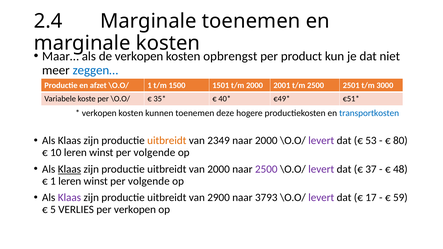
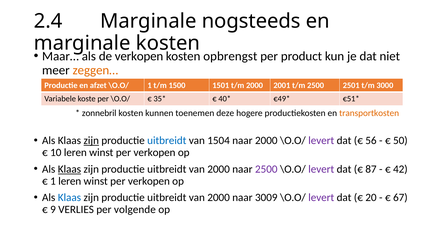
Marginale toenemen: toenemen -> nogsteeds
zeggen… colour: blue -> orange
verkopen at (99, 113): verkopen -> zonnebril
transportkosten colour: blue -> orange
zijn at (91, 141) underline: none -> present
uitbreidt at (167, 141) colour: orange -> blue
2349: 2349 -> 1504
53: 53 -> 56
80: 80 -> 50
volgende at (154, 153): volgende -> verkopen
37: 37 -> 87
48: 48 -> 42
volgende at (149, 181): volgende -> verkopen
Klaas at (69, 198) colour: purple -> blue
2900 at (219, 198): 2900 -> 2000
3793: 3793 -> 3009
17: 17 -> 20
59: 59 -> 67
5: 5 -> 9
per verkopen: verkopen -> volgende
